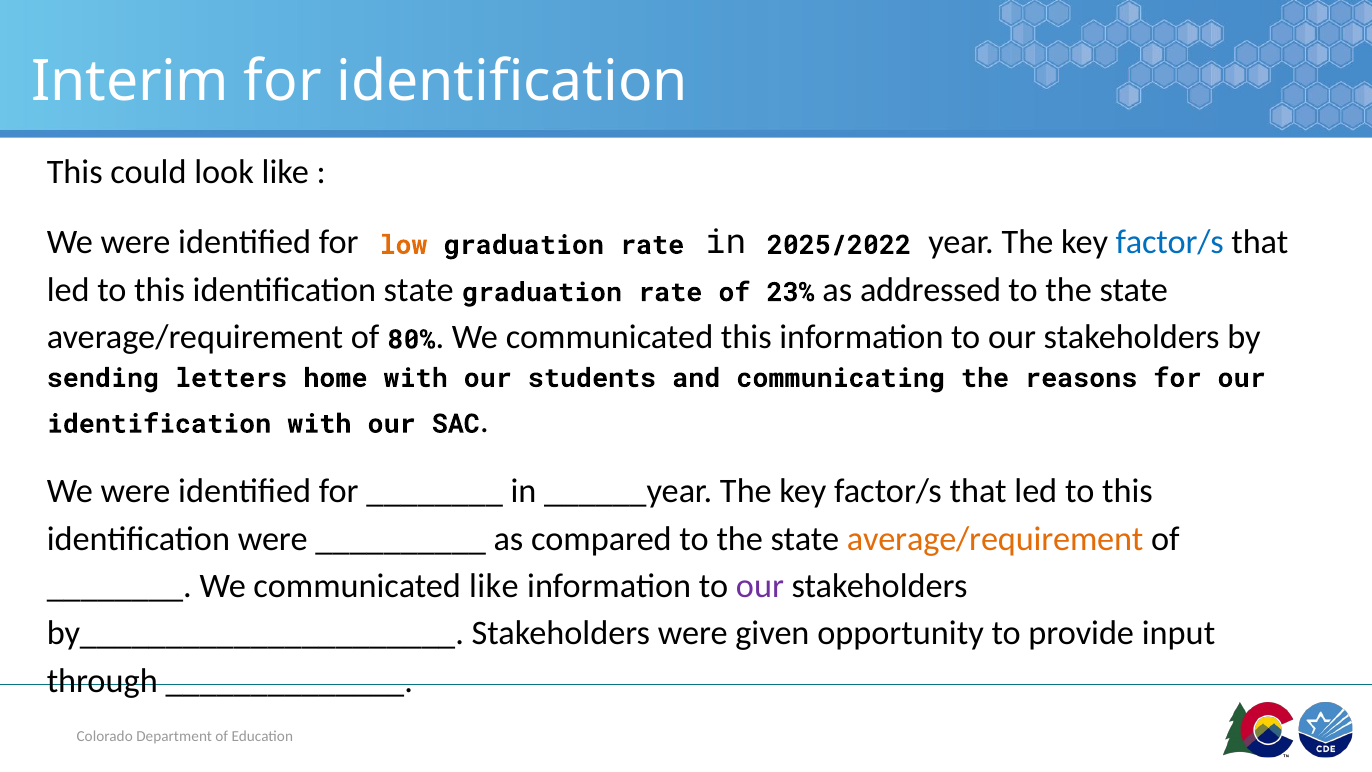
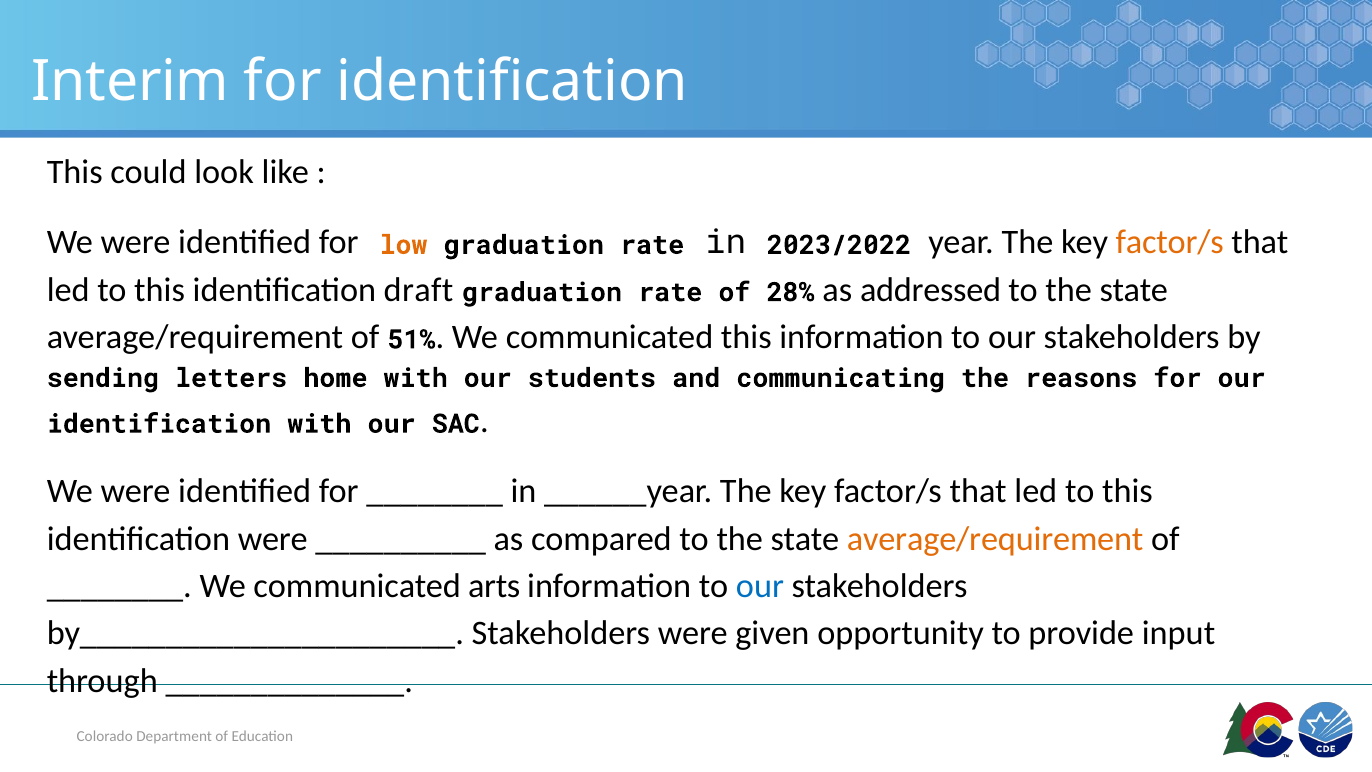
2025/2022: 2025/2022 -> 2023/2022
factor/s at (1170, 242) colour: blue -> orange
identification state: state -> draft
23%: 23% -> 28%
80%: 80% -> 51%
communicated like: like -> arts
our at (760, 586) colour: purple -> blue
